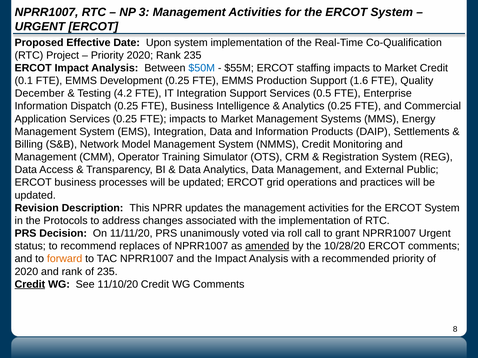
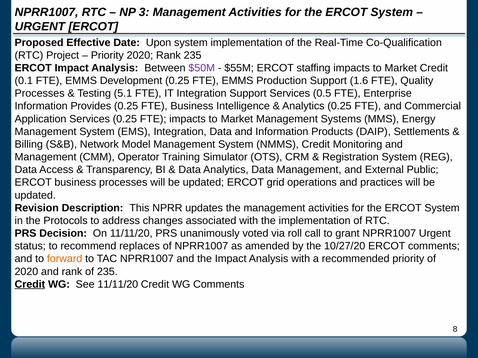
$50M colour: blue -> purple
December at (40, 94): December -> Processes
4.2: 4.2 -> 5.1
Dispatch: Dispatch -> Provides
amended underline: present -> none
10/28/20: 10/28/20 -> 10/27/20
See 11/10/20: 11/10/20 -> 11/11/20
